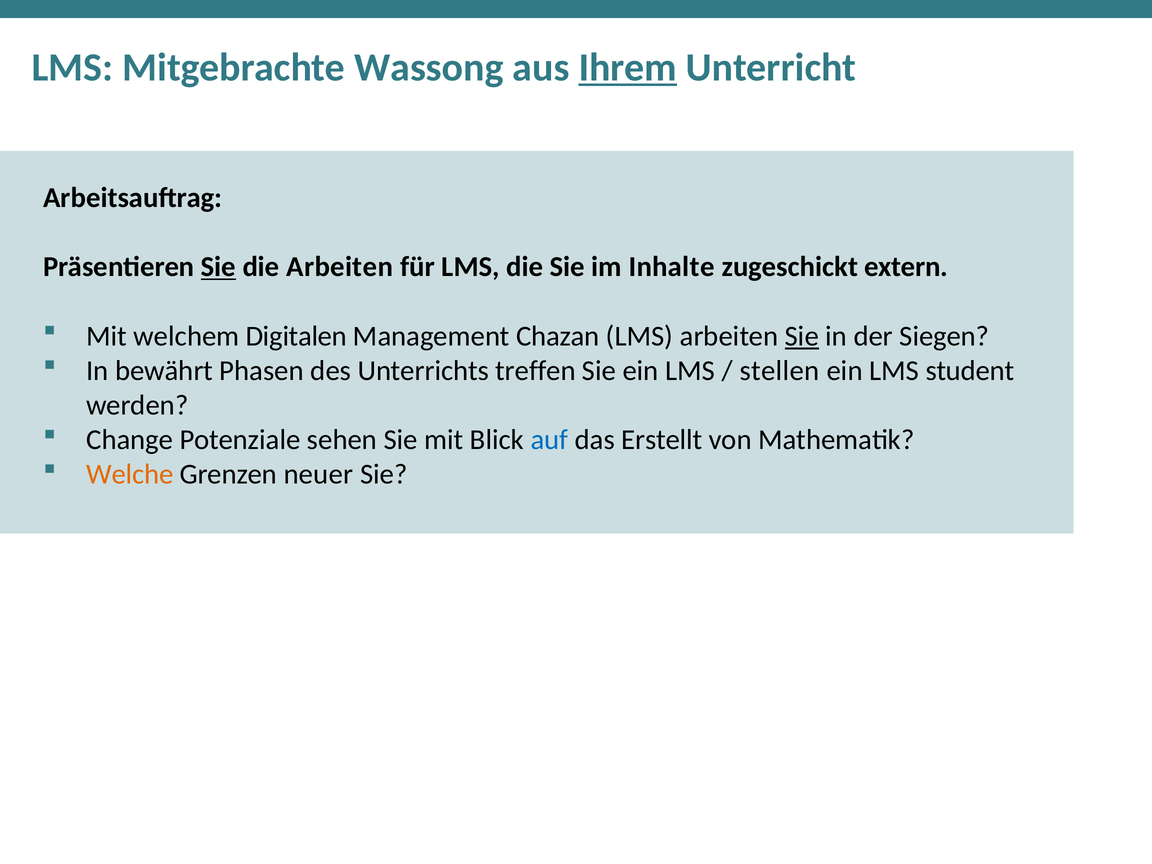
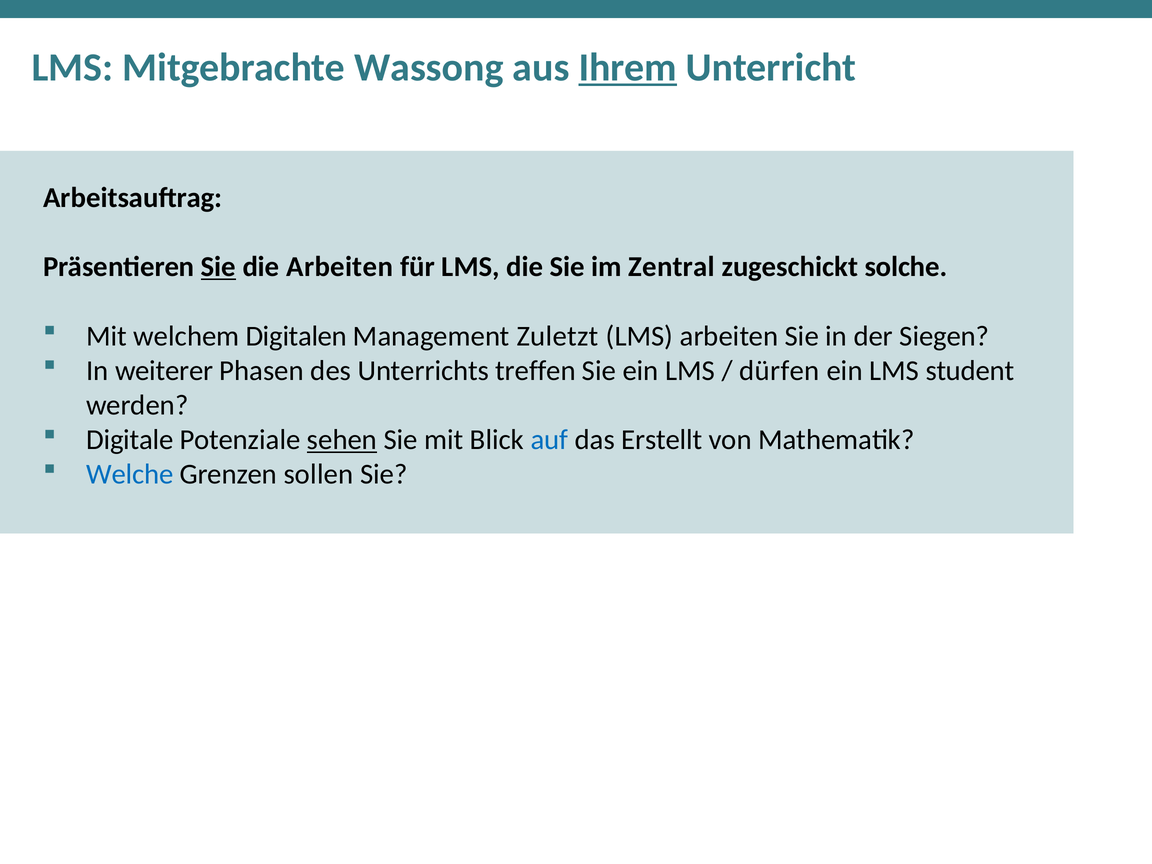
Inhalte: Inhalte -> Zentral
extern: extern -> solche
Chazan: Chazan -> Zuletzt
Sie at (802, 336) underline: present -> none
bewährt: bewährt -> weiterer
stellen: stellen -> dürfen
Change: Change -> Digitale
sehen underline: none -> present
Welche colour: orange -> blue
neuer: neuer -> sollen
